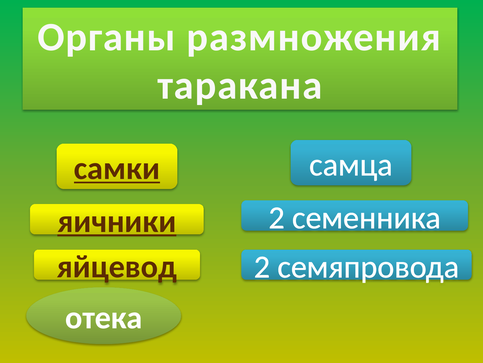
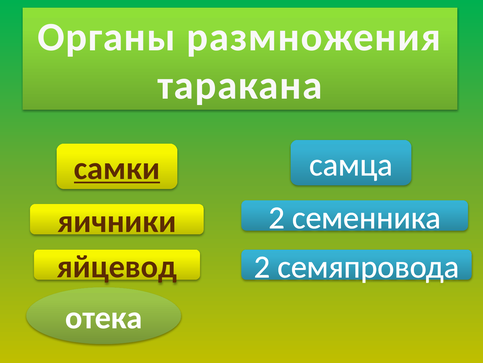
яичники underline: present -> none
